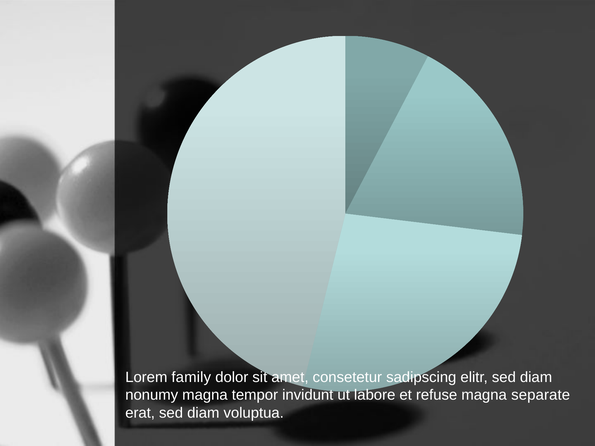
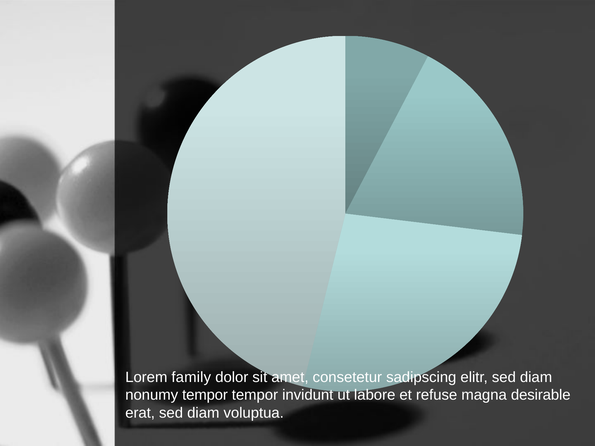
nonumy magna: magna -> tempor
separate: separate -> desirable
